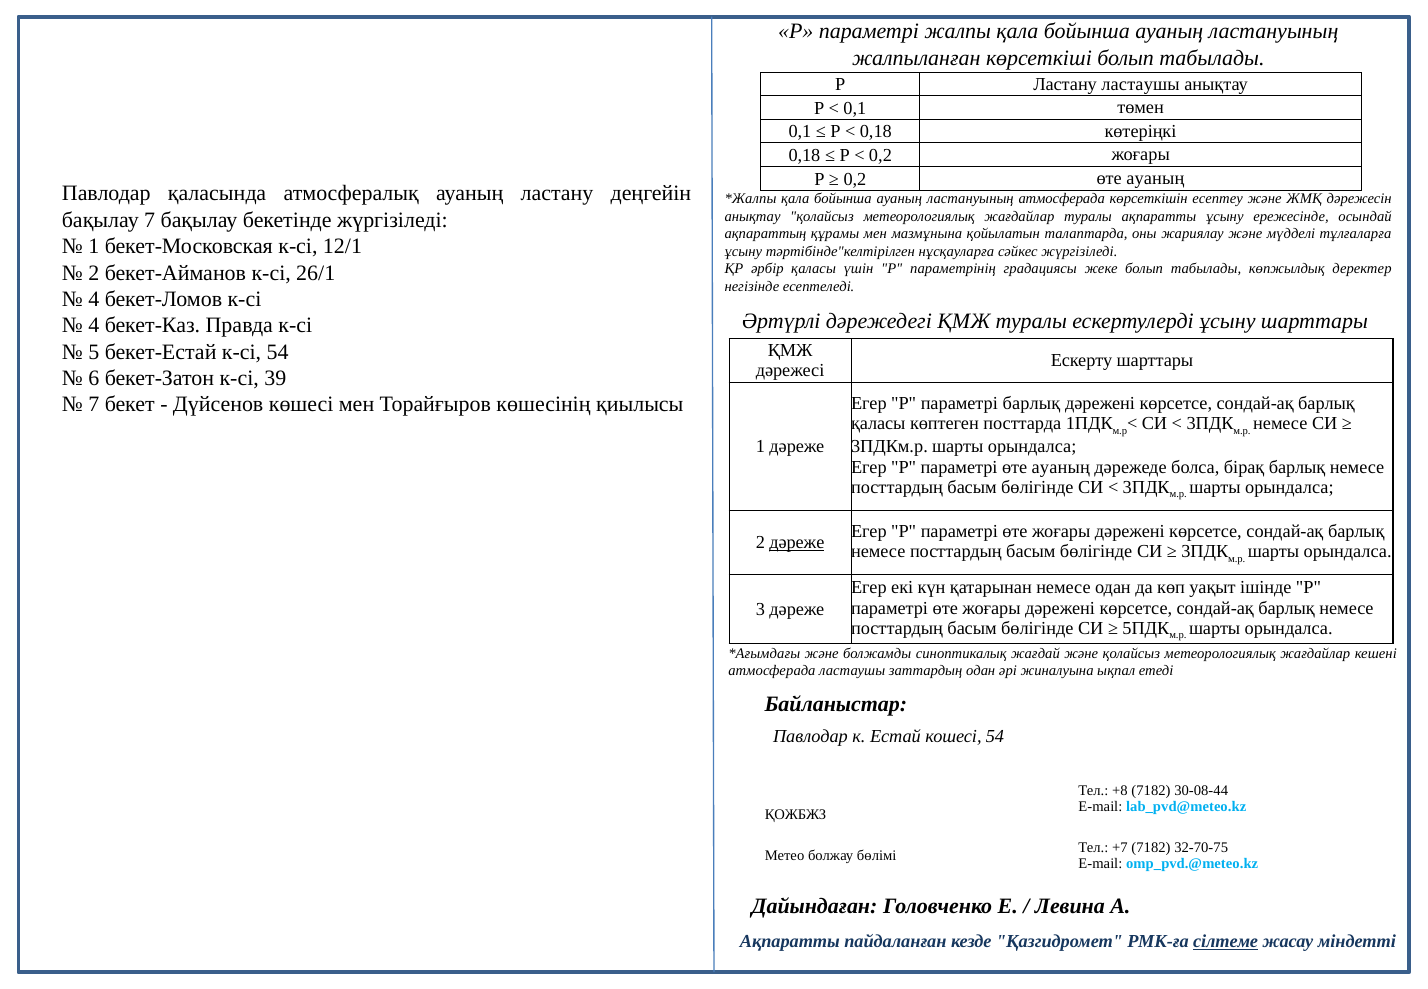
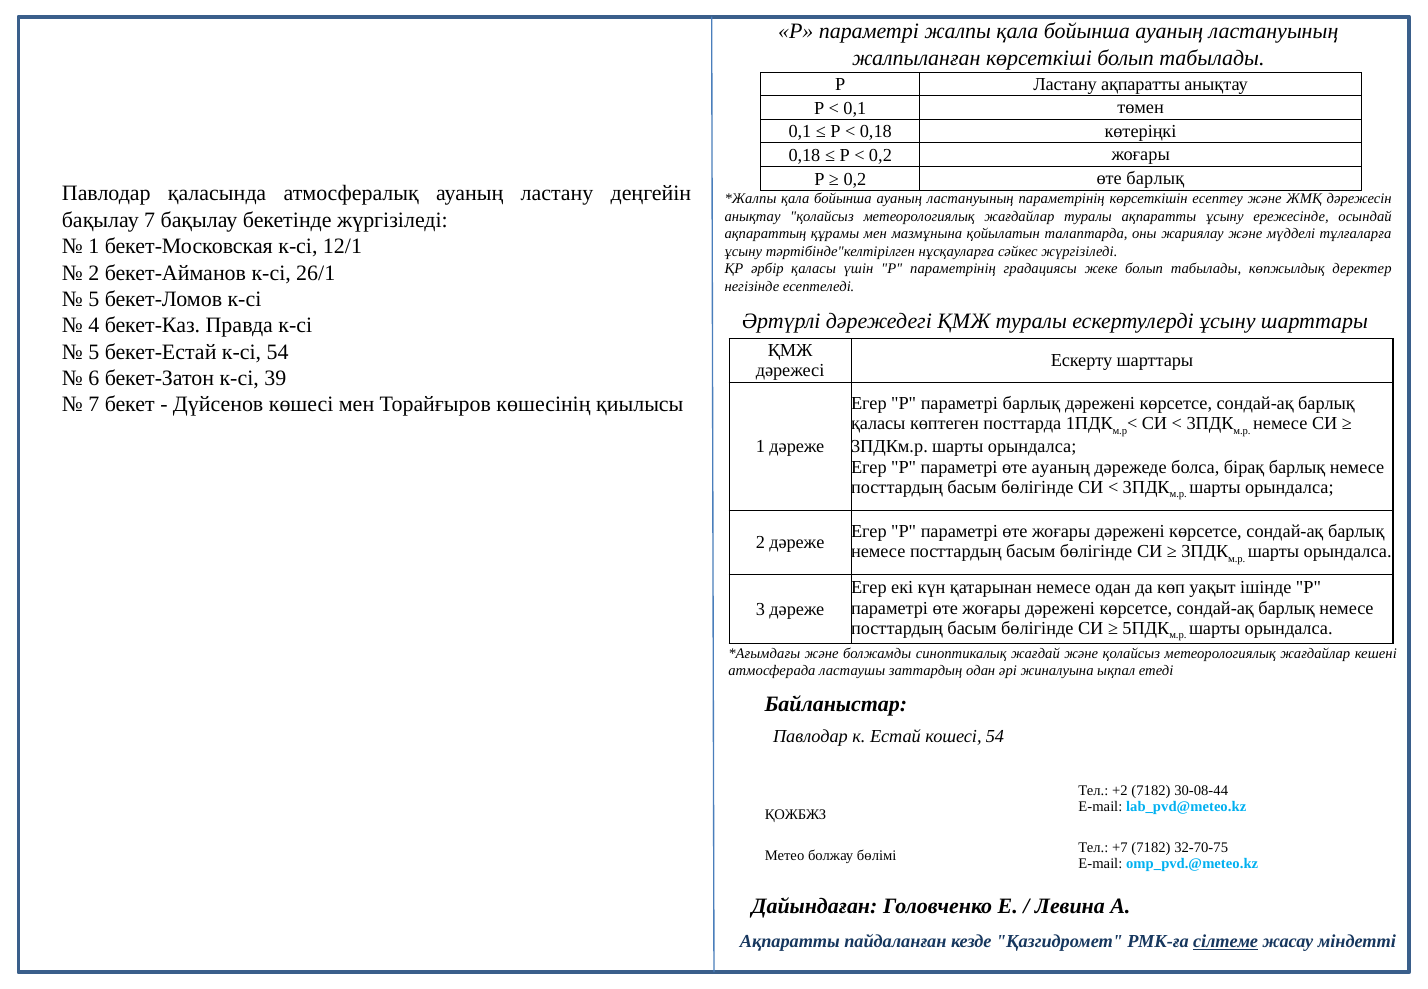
Ластану ластаушы: ластаушы -> ақпаратты
0,2 өте ауаның: ауаның -> барлық
ластануының атмосферада: атмосферада -> параметрінің
4 at (94, 299): 4 -> 5
дәреже at (797, 543) underline: present -> none
+8: +8 -> +2
